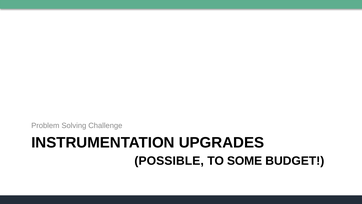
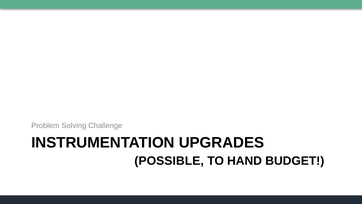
SOME: SOME -> HAND
